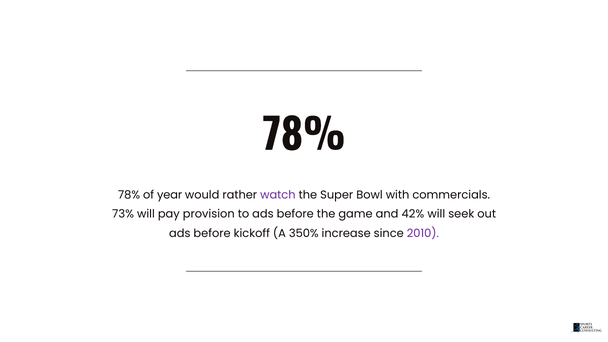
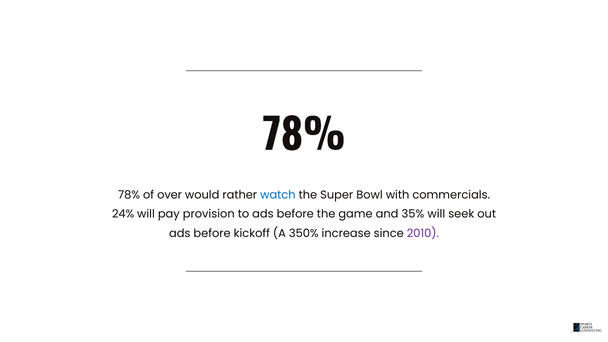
year: year -> over
watch colour: purple -> blue
73%: 73% -> 24%
42%: 42% -> 35%
